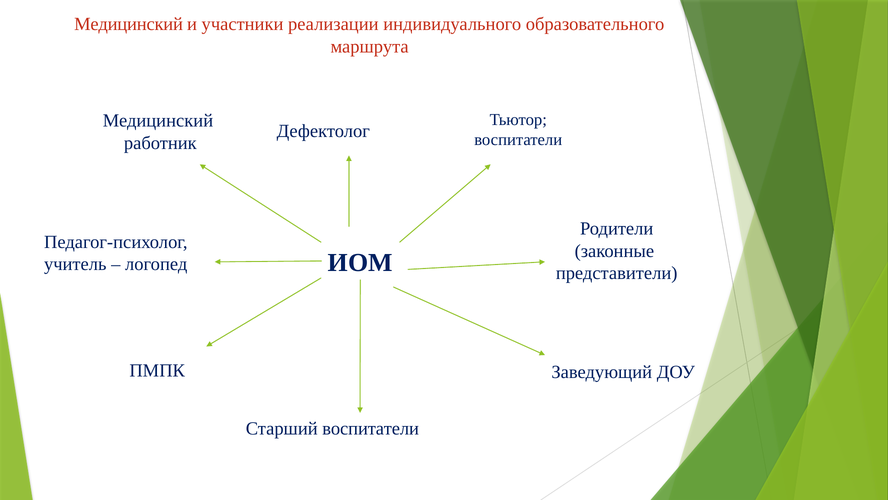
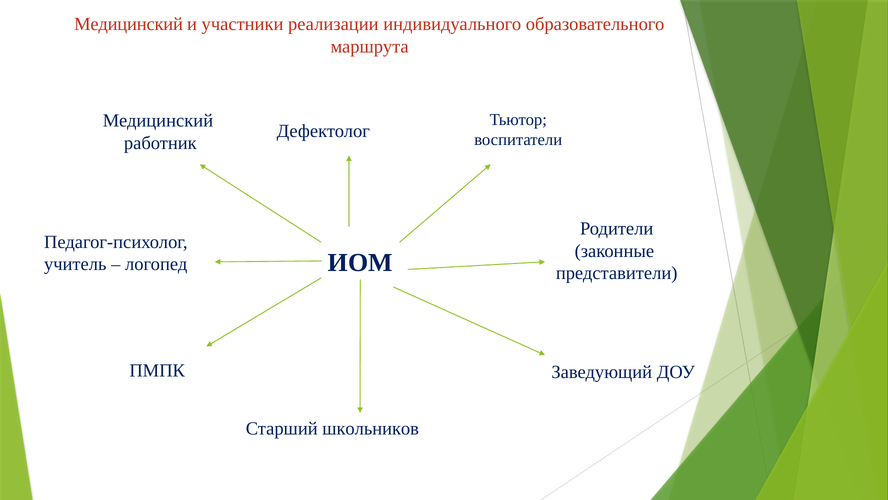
Старший воспитатели: воспитатели -> школьников
